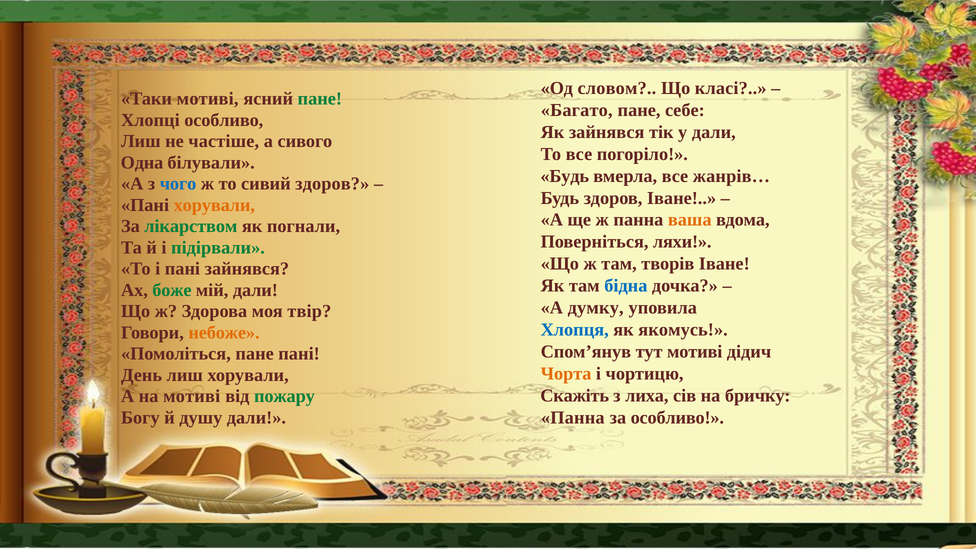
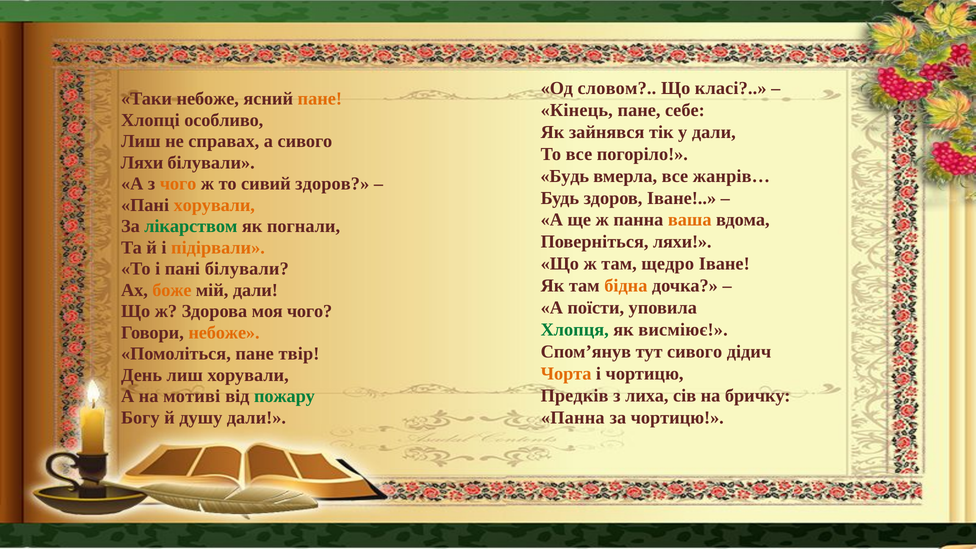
Таки мотиві: мотиві -> небоже
пане at (320, 99) colour: green -> orange
Багато: Багато -> Кінець
частіше: частіше -> справах
Одна at (142, 163): Одна -> Ляхи
чого at (178, 184) colour: blue -> orange
підірвали colour: green -> orange
творів: творів -> щедро
пані зайнявся: зайнявся -> білували
бідна colour: blue -> orange
боже colour: green -> orange
думку: думку -> поїсти
моя твір: твір -> чого
Хлопця colour: blue -> green
якомусь: якомусь -> висміює
тут мотиві: мотиві -> сивого
пане пані: пані -> твір
Скажіть: Скажіть -> Предків
за особливо: особливо -> чортицю
